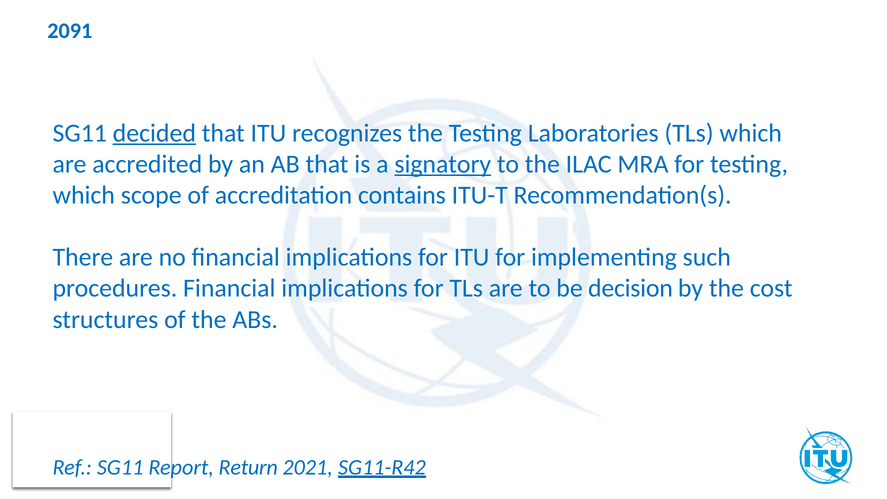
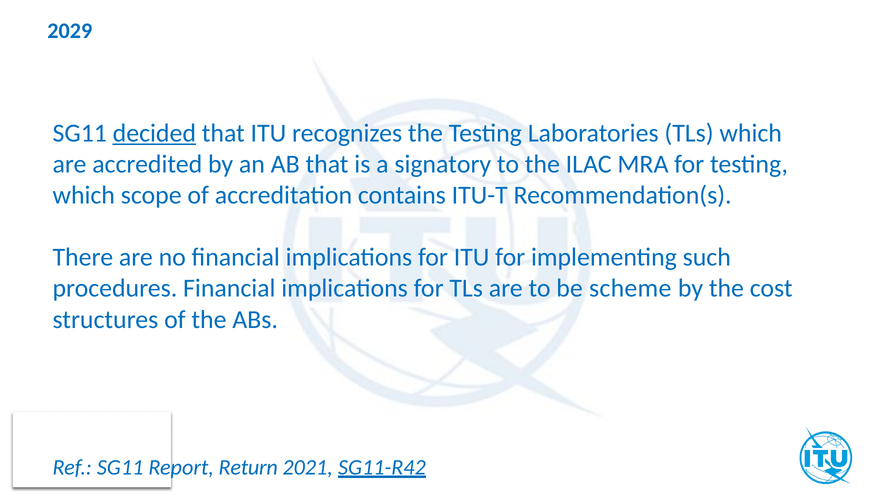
2091: 2091 -> 2029
signatory underline: present -> none
decision: decision -> scheme
